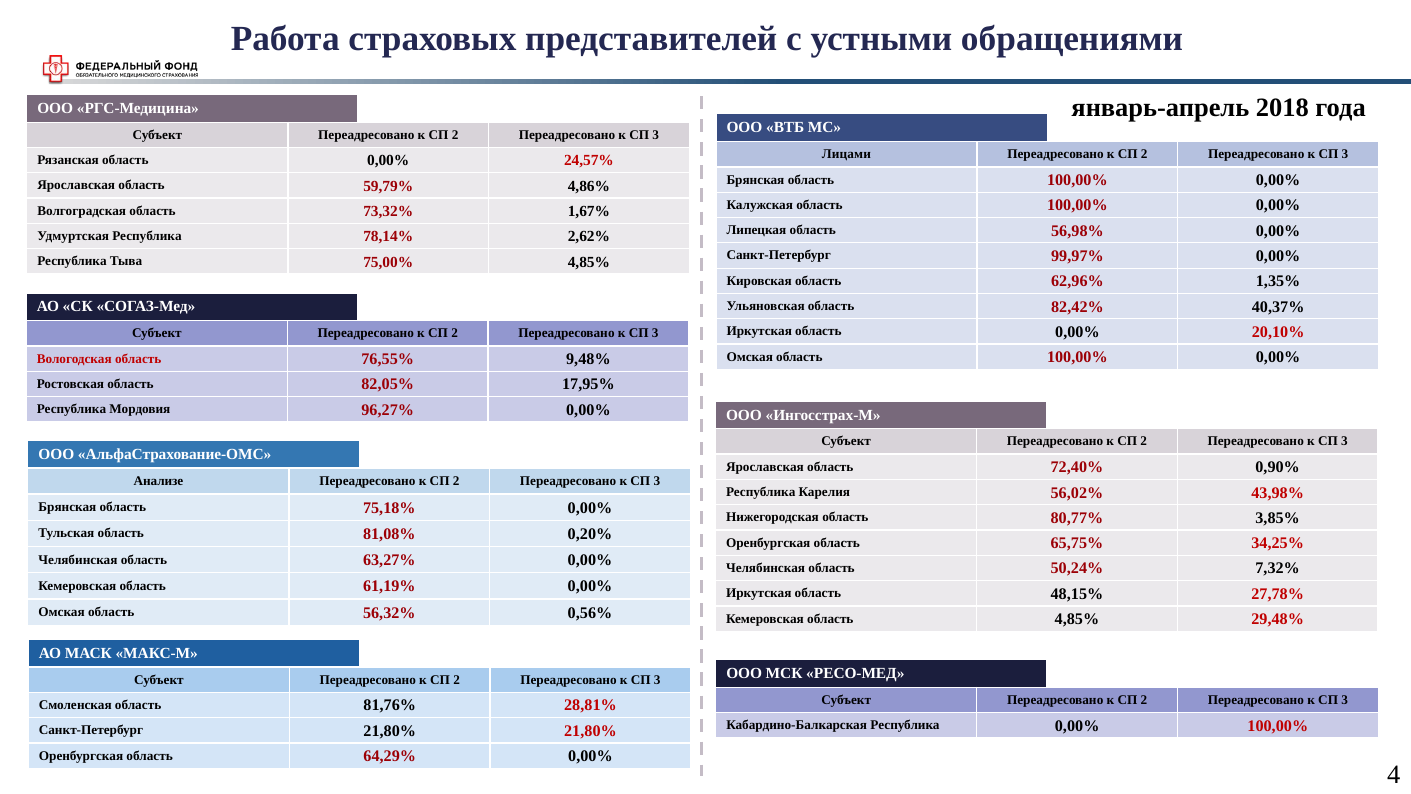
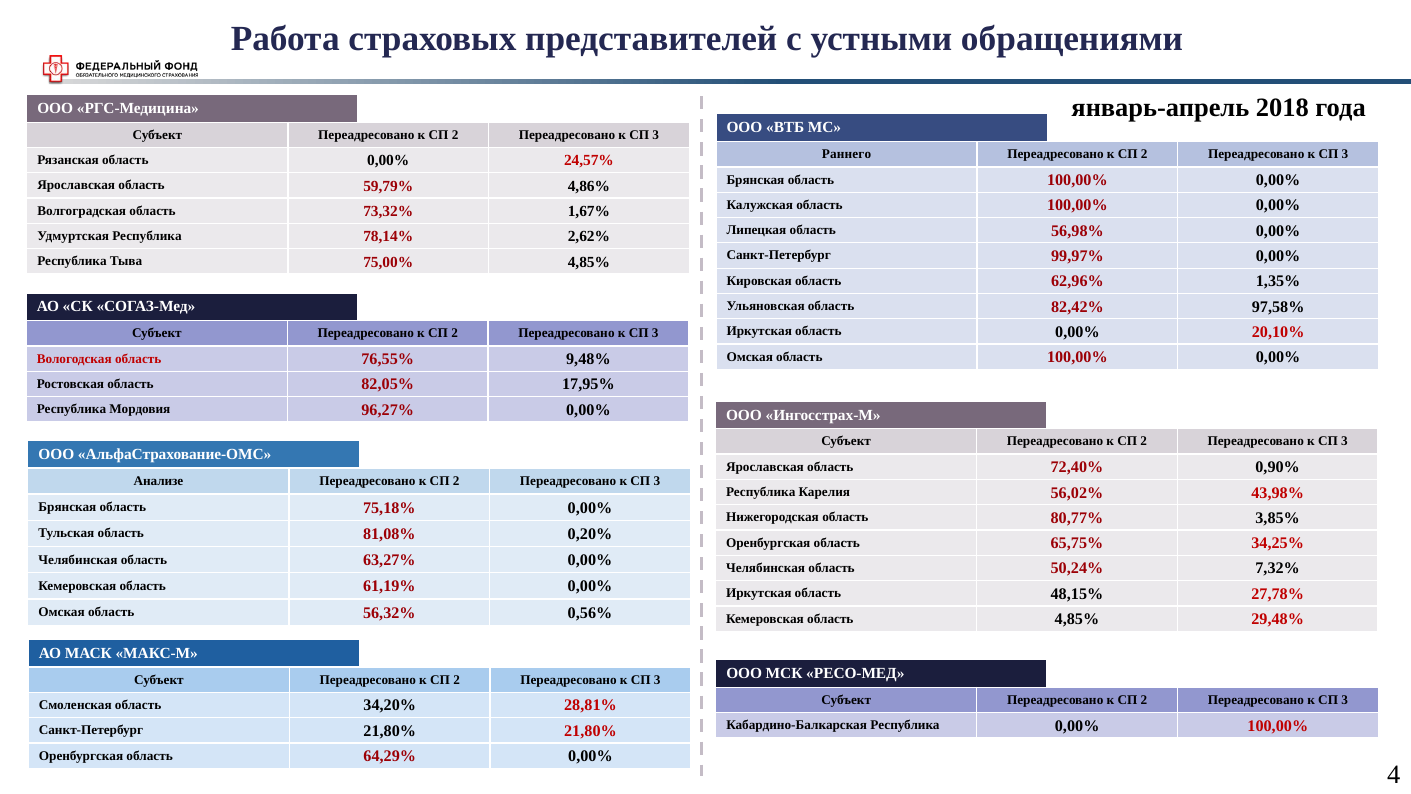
Лицами: Лицами -> Раннего
40,37%: 40,37% -> 97,58%
81,76%: 81,76% -> 34,20%
